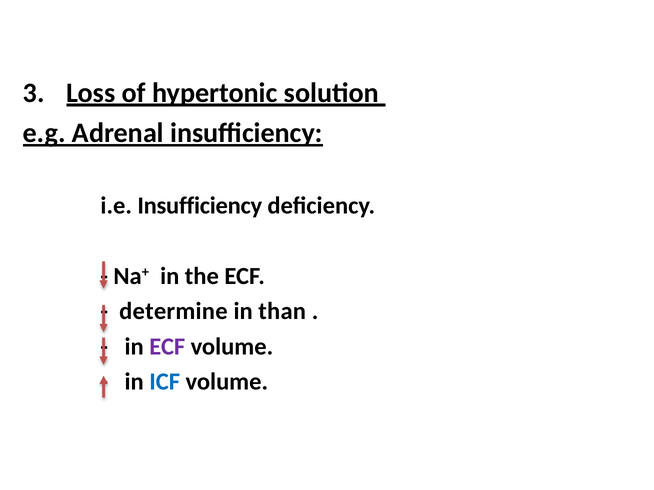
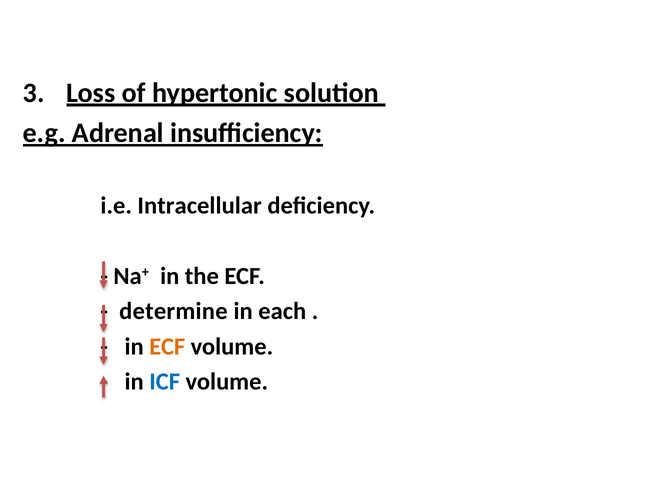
i.e Insufficiency: Insufficiency -> Intracellular
than: than -> each
ECF at (167, 347) colour: purple -> orange
